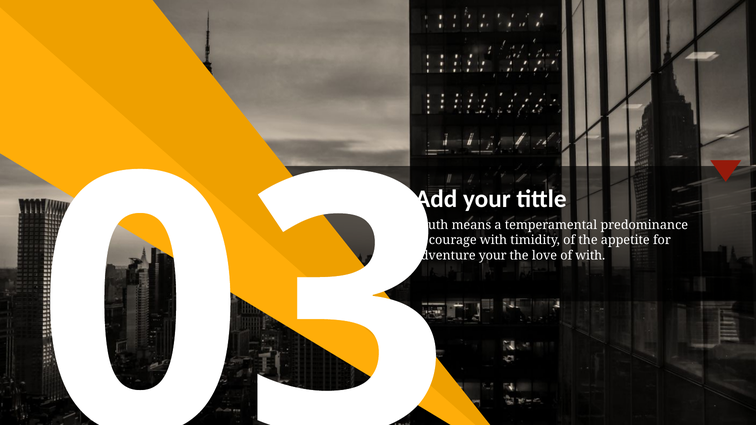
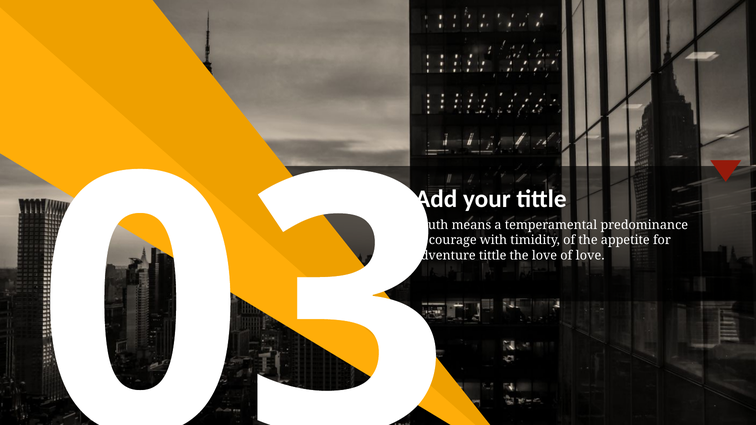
your at (493, 256): your -> tittle
of with: with -> love
